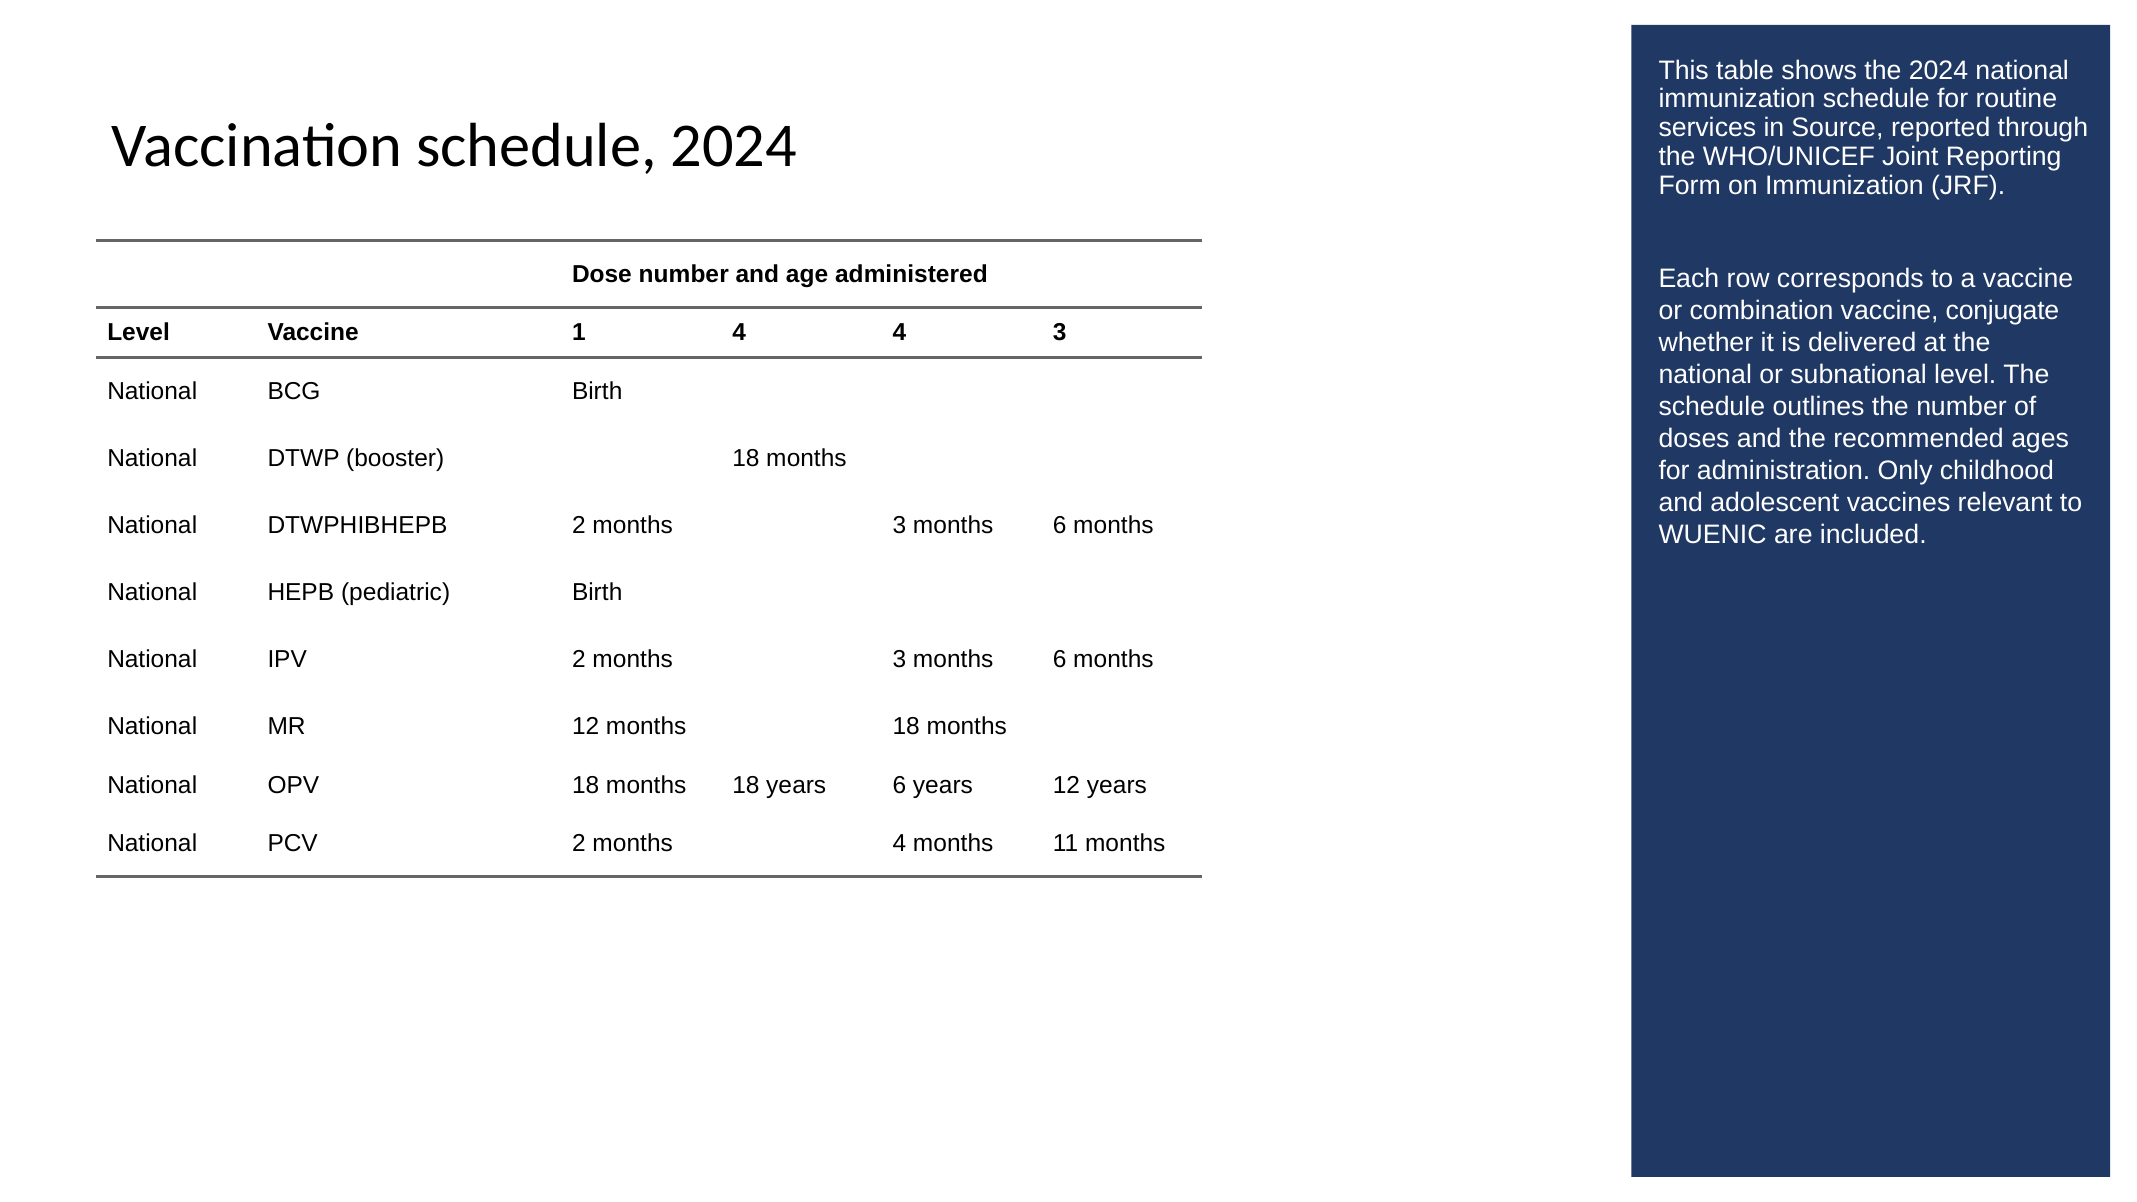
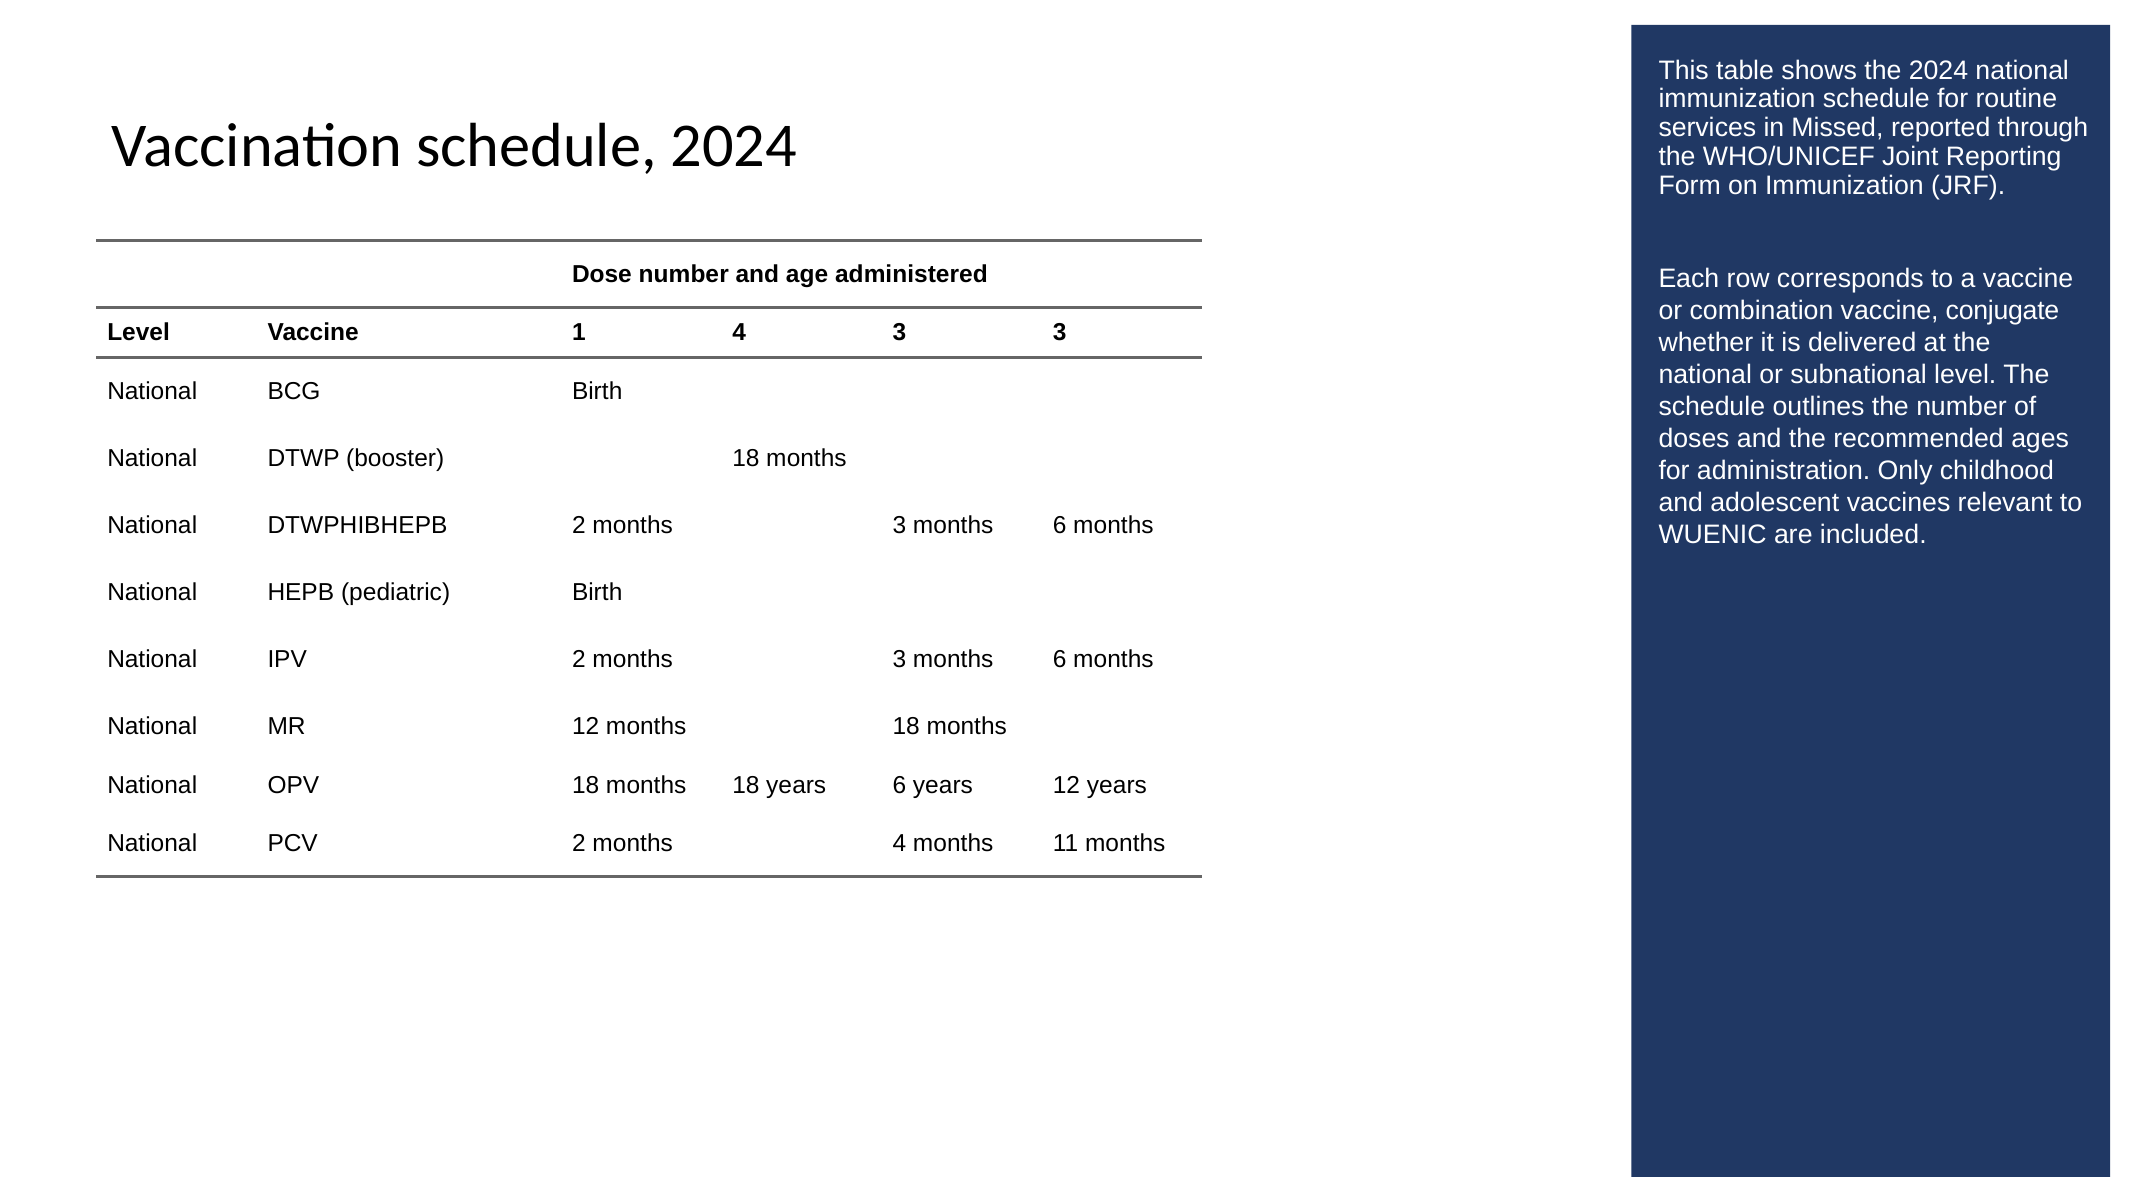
Source: Source -> Missed
4 4: 4 -> 3
